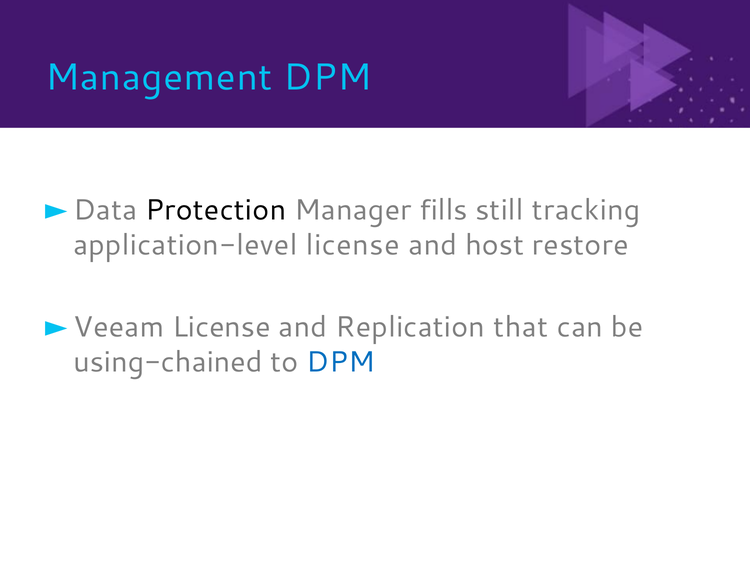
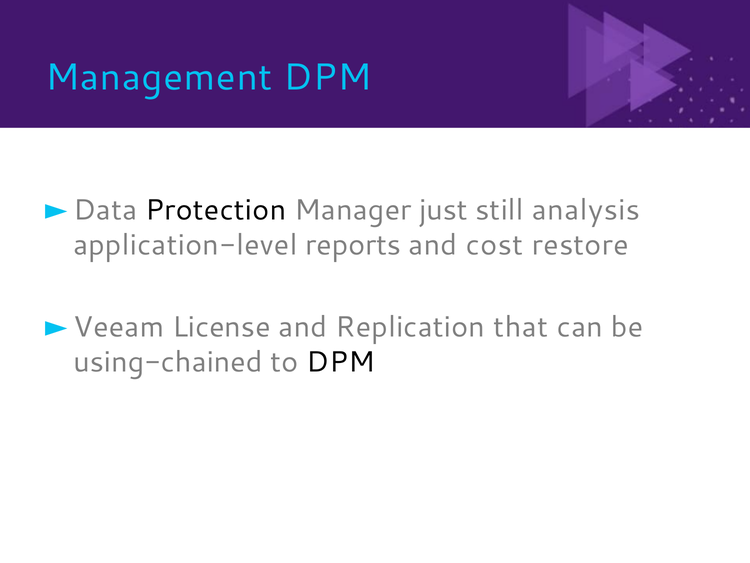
fills: fills -> just
tracking: tracking -> analysis
application-level license: license -> reports
host: host -> cost
DPM at (341, 362) colour: blue -> black
